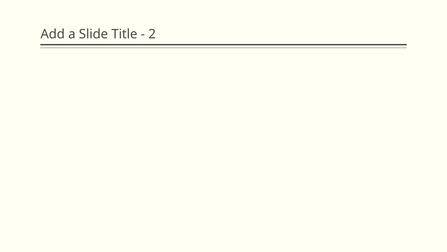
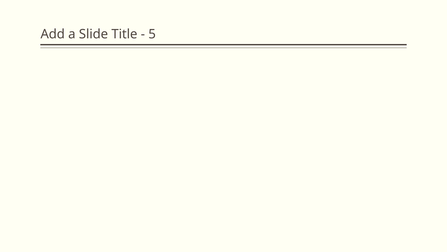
2: 2 -> 5
